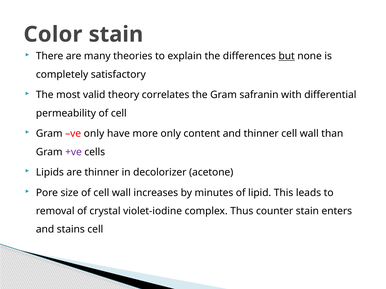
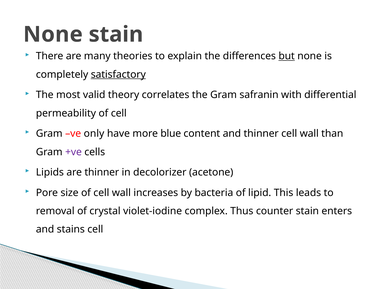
Color at (53, 34): Color -> None
satisfactory underline: none -> present
more only: only -> blue
minutes: minutes -> bacteria
